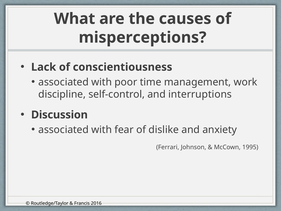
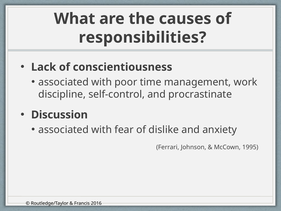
misperceptions: misperceptions -> responsibilities
interruptions: interruptions -> procrastinate
